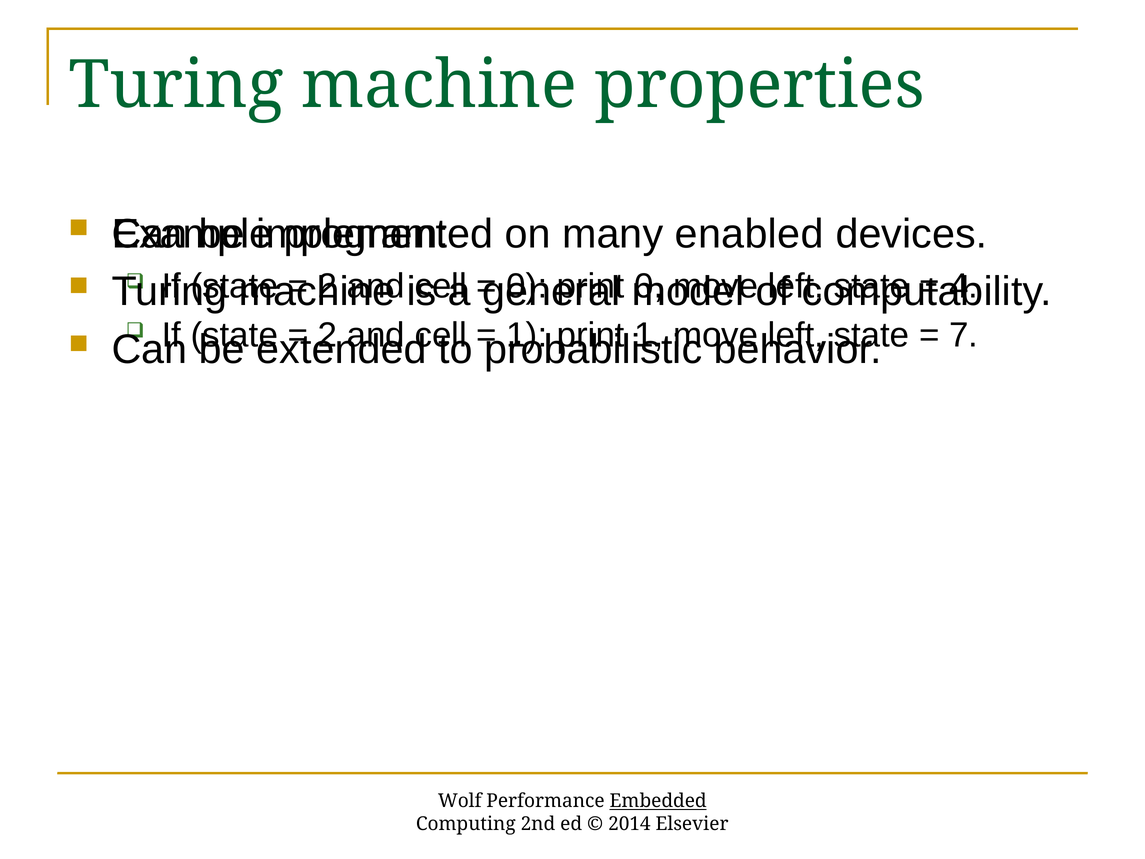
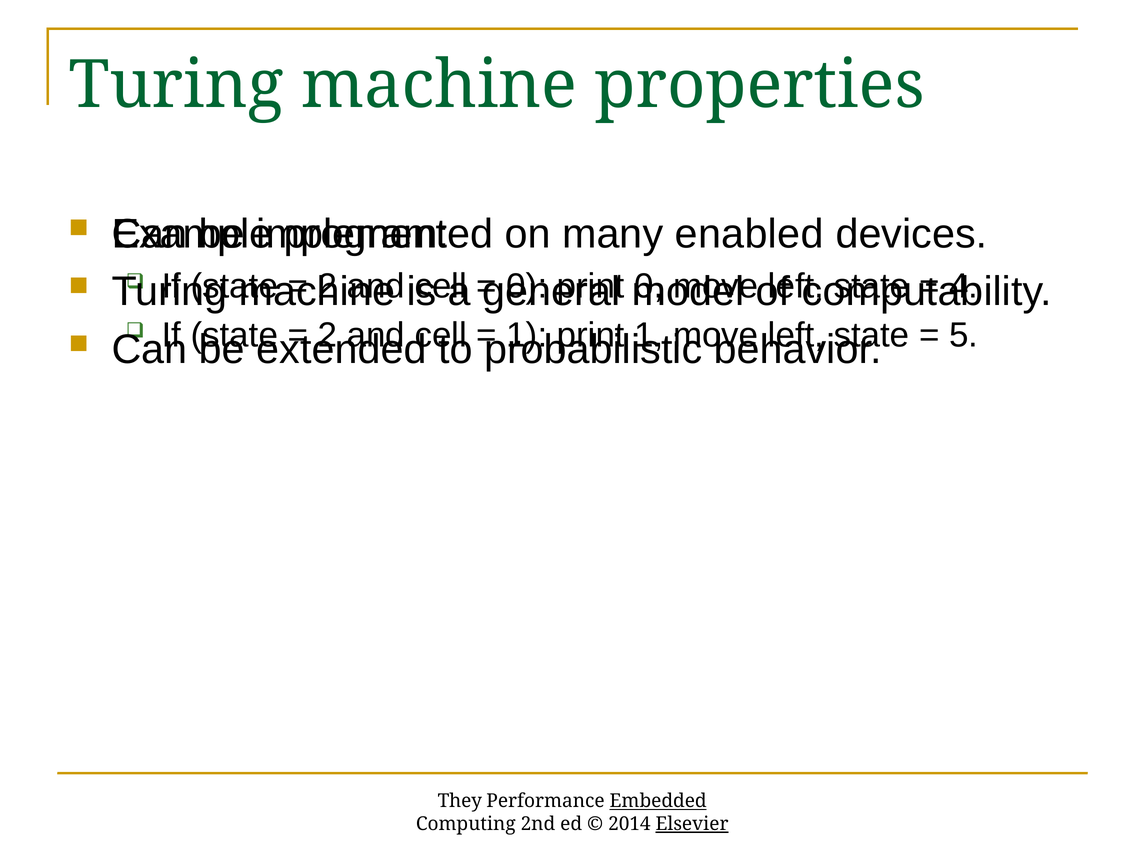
7: 7 -> 5
Wolf: Wolf -> They
Elsevier underline: none -> present
